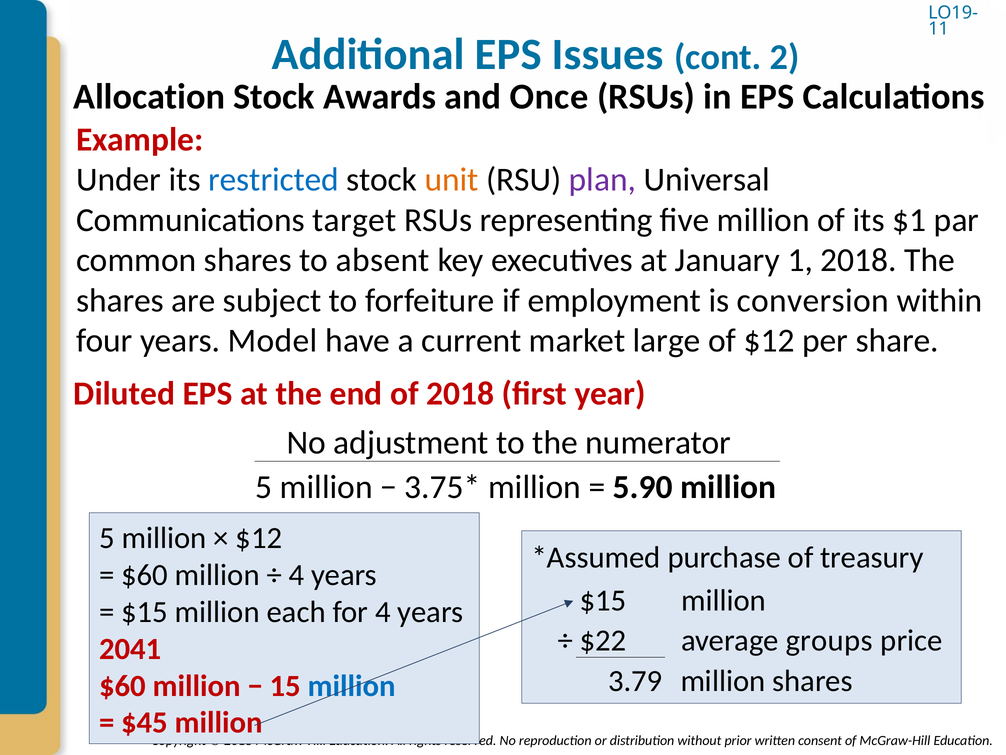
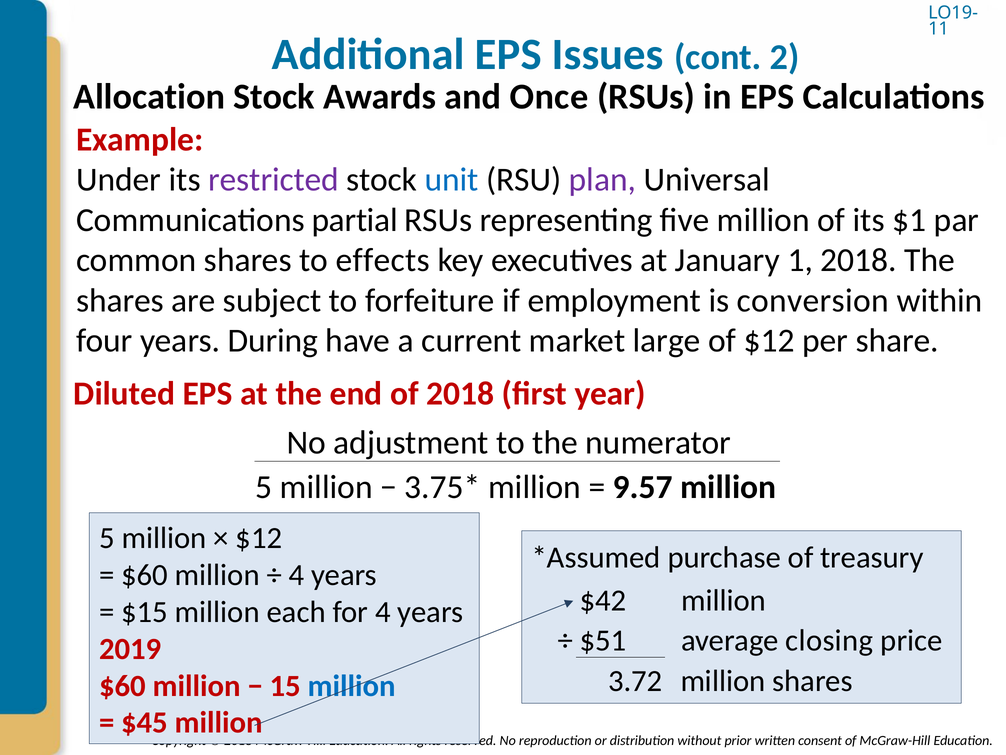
restricted colour: blue -> purple
unit colour: orange -> blue
target: target -> partial
absent: absent -> effects
Model: Model -> During
5.90: 5.90 -> 9.57
$15 at (603, 600): $15 -> $42
$22: $22 -> $51
groups: groups -> closing
2041: 2041 -> 2019
3.79: 3.79 -> 3.72
